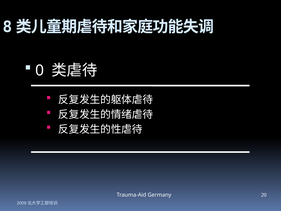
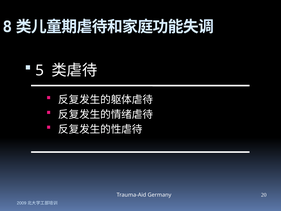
0: 0 -> 5
